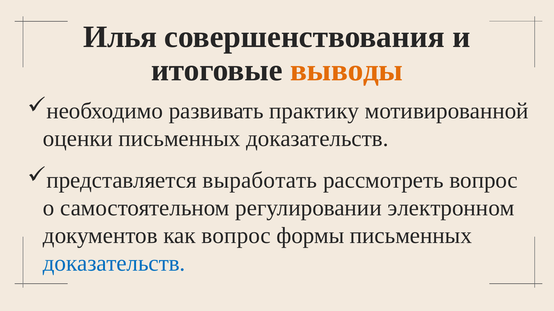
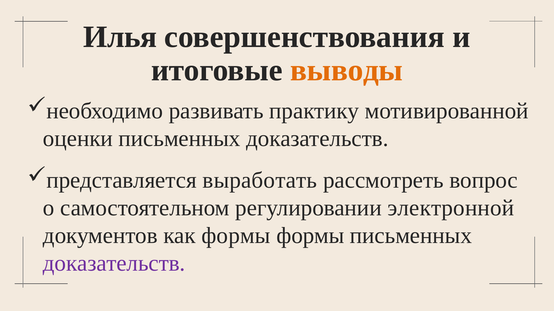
электронном: электронном -> электронной
как вопрос: вопрос -> формы
доказательств at (114, 264) colour: blue -> purple
